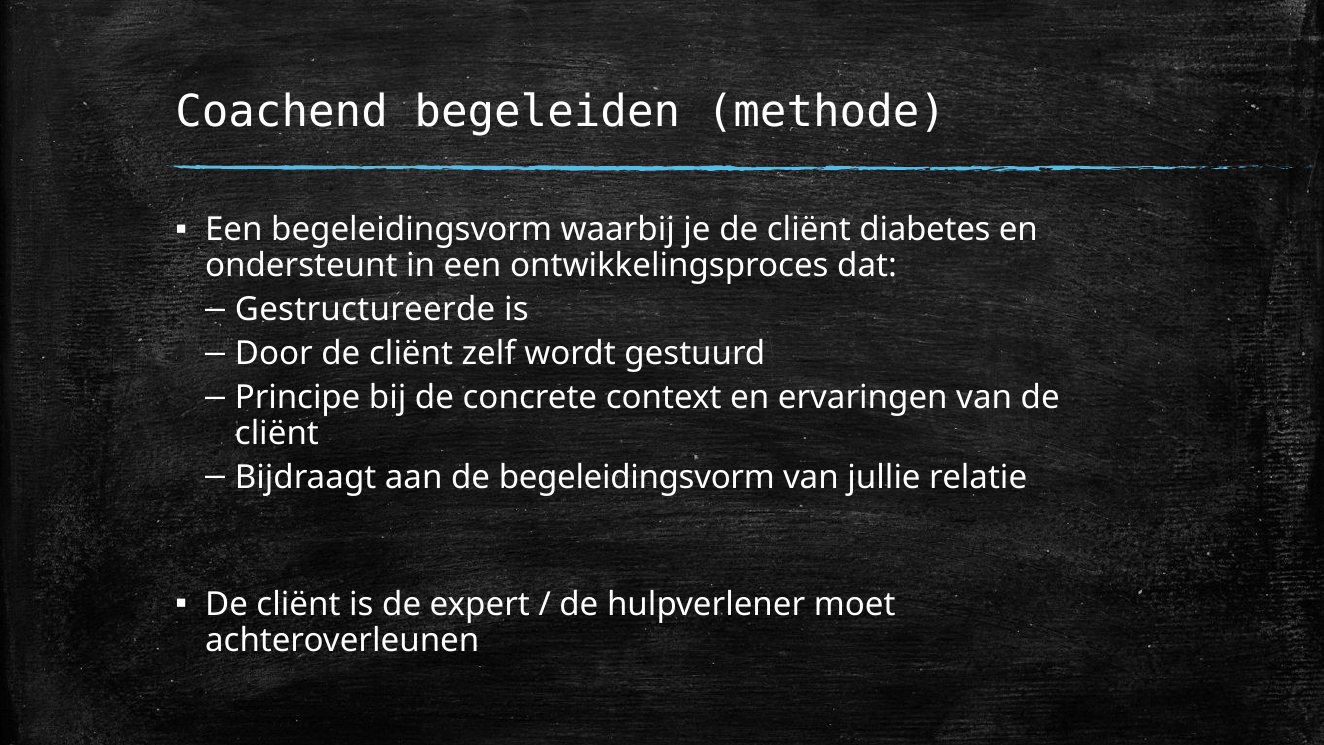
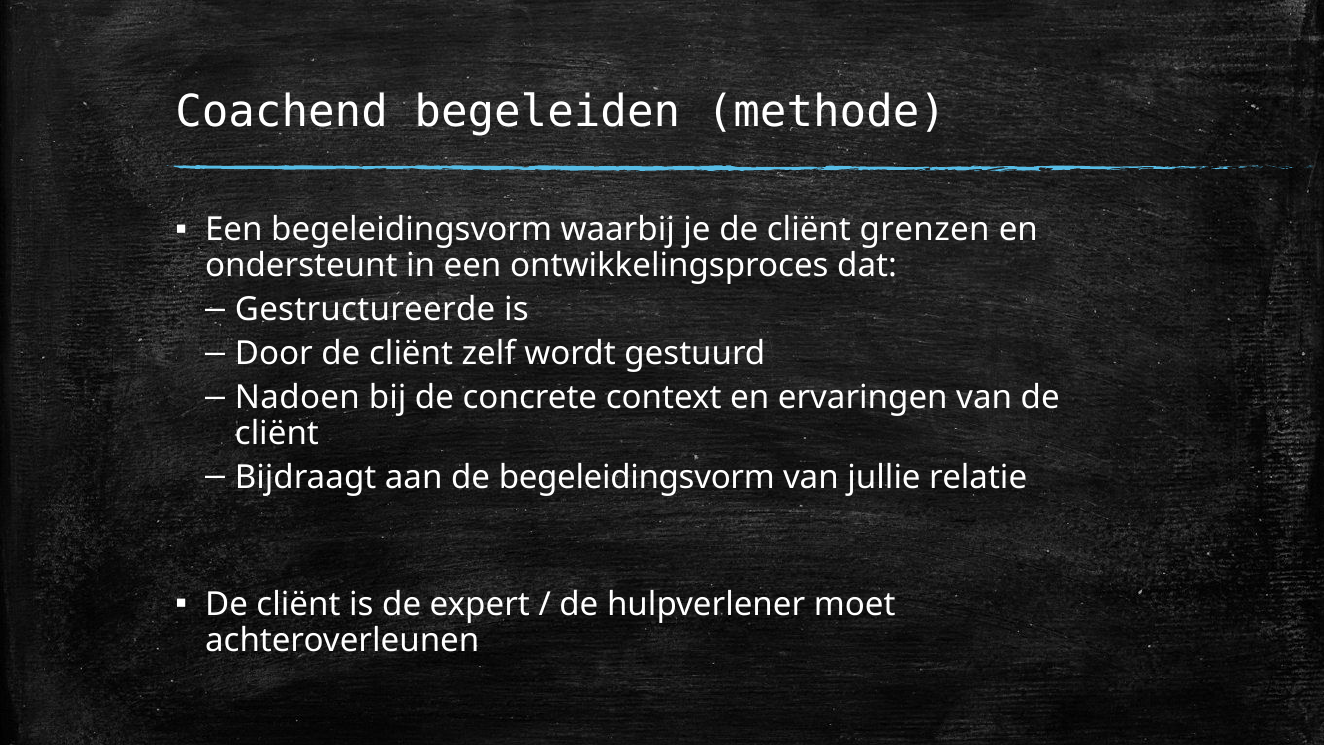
diabetes: diabetes -> grenzen
Principe: Principe -> Nadoen
